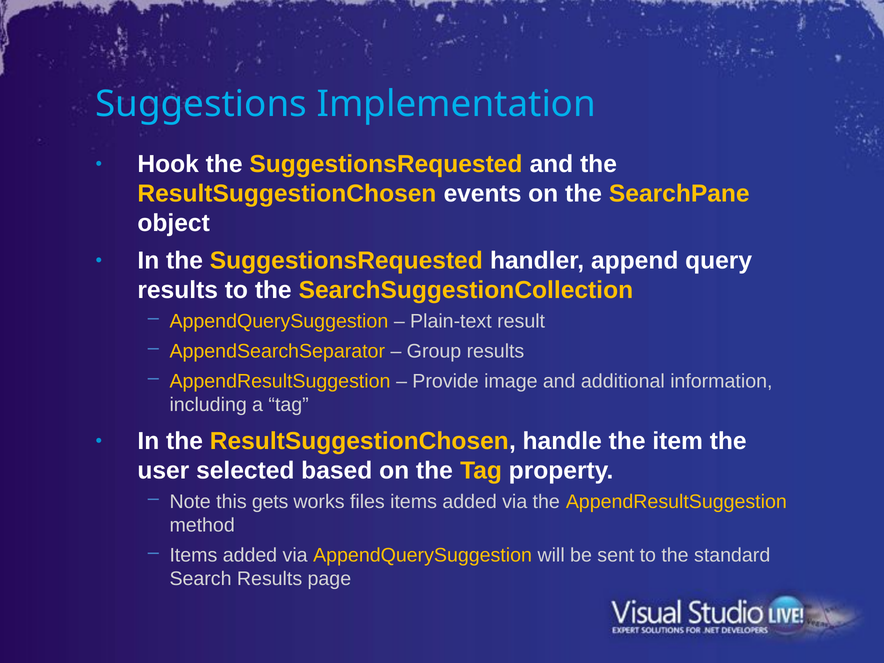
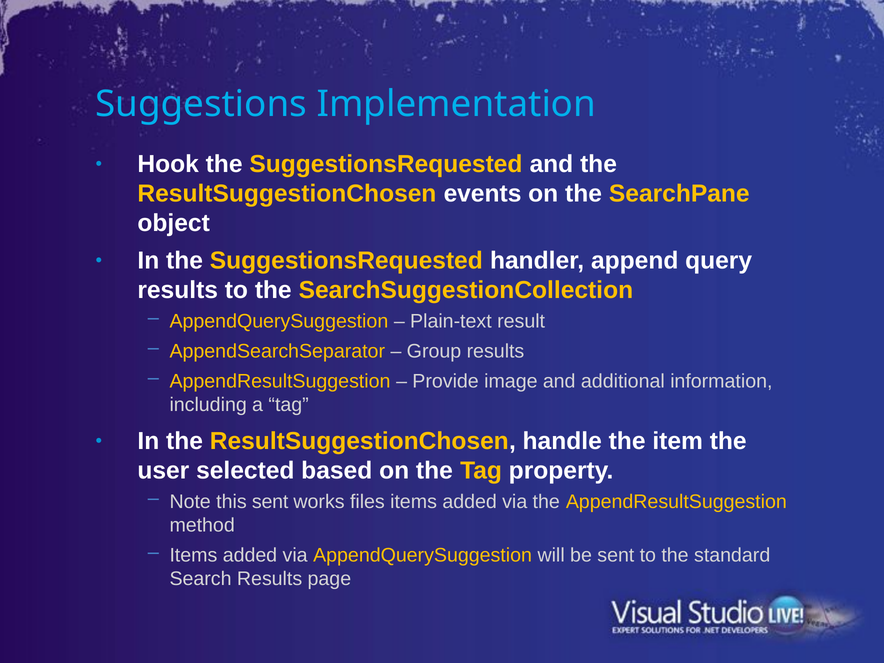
this gets: gets -> sent
